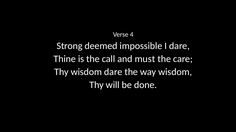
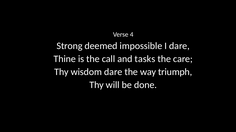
must: must -> tasks
way wisdom: wisdom -> triumph
